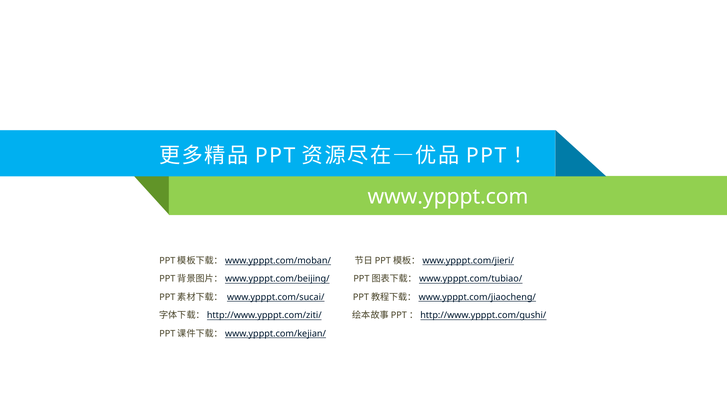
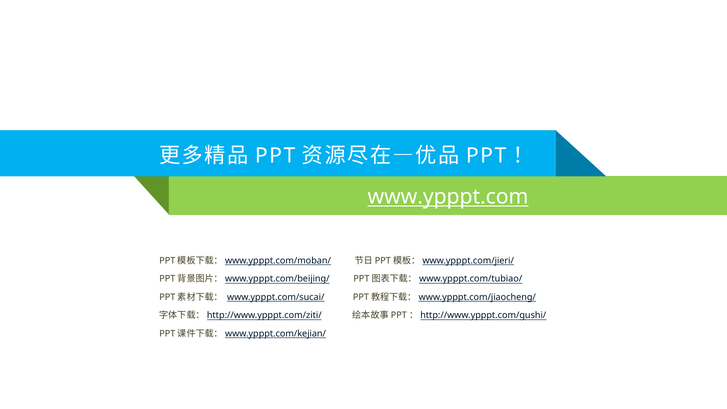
www.ypppt.com underline: none -> present
